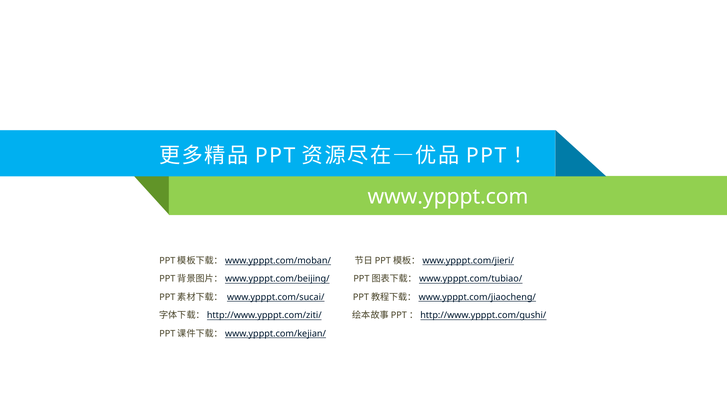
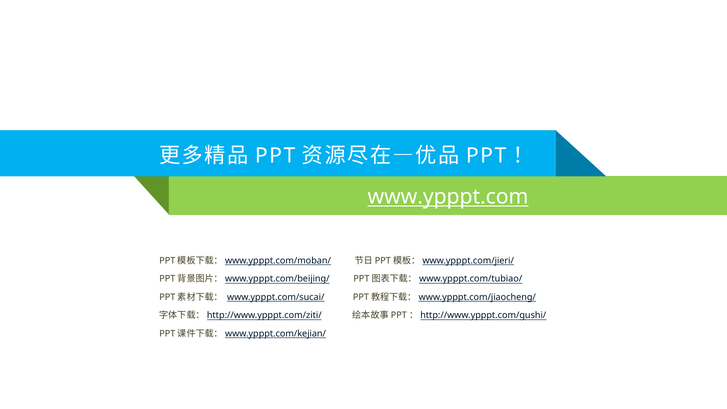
www.ypppt.com underline: none -> present
